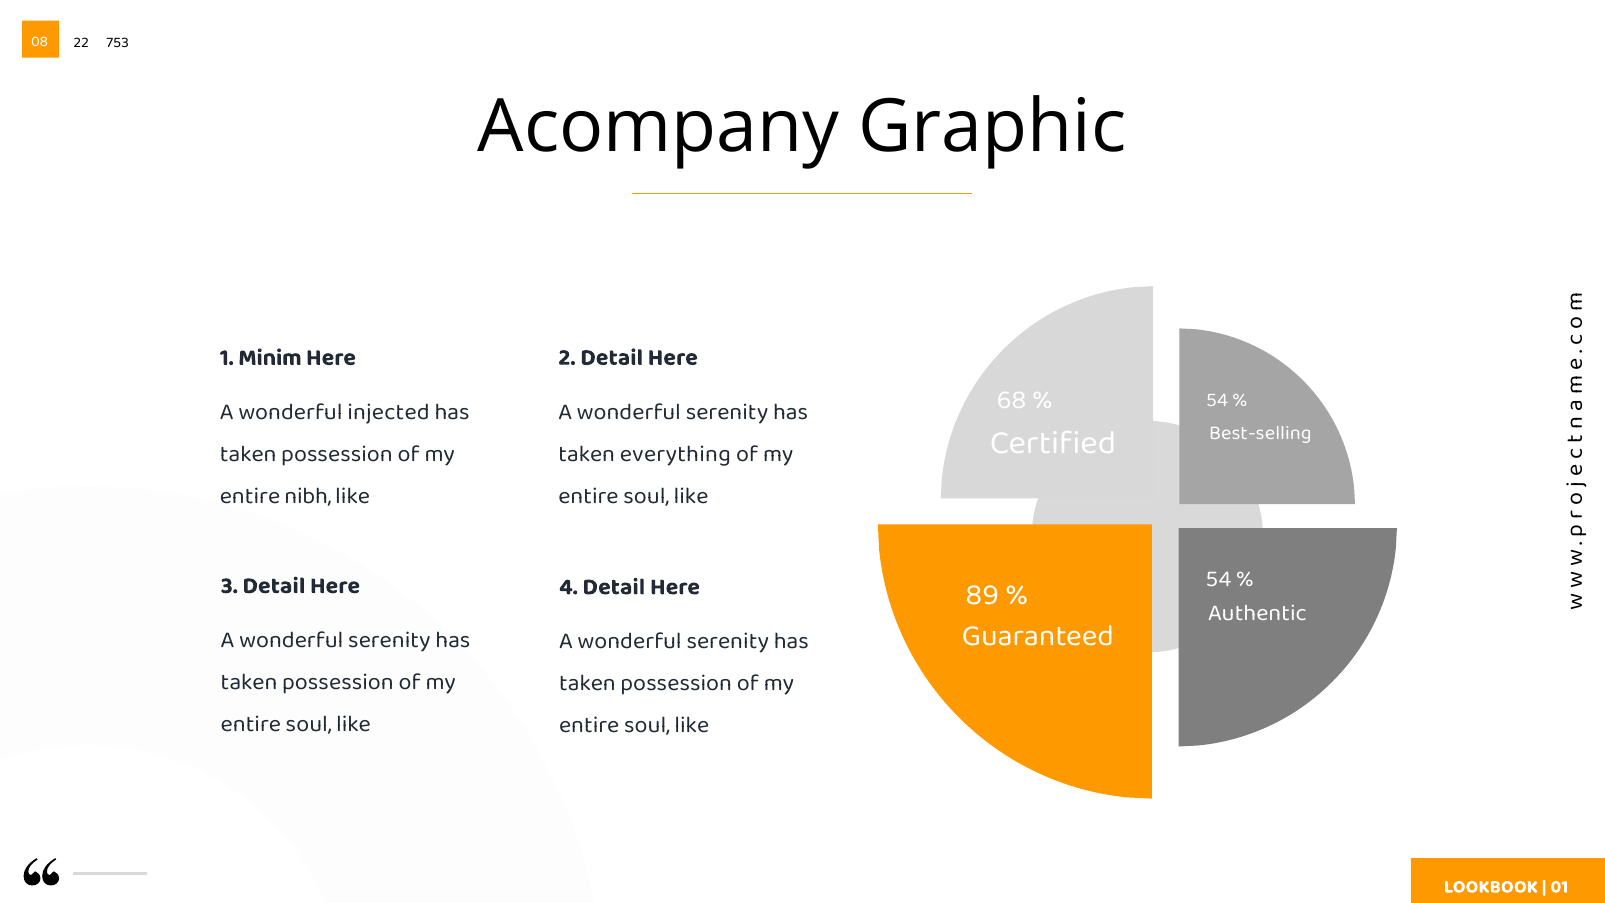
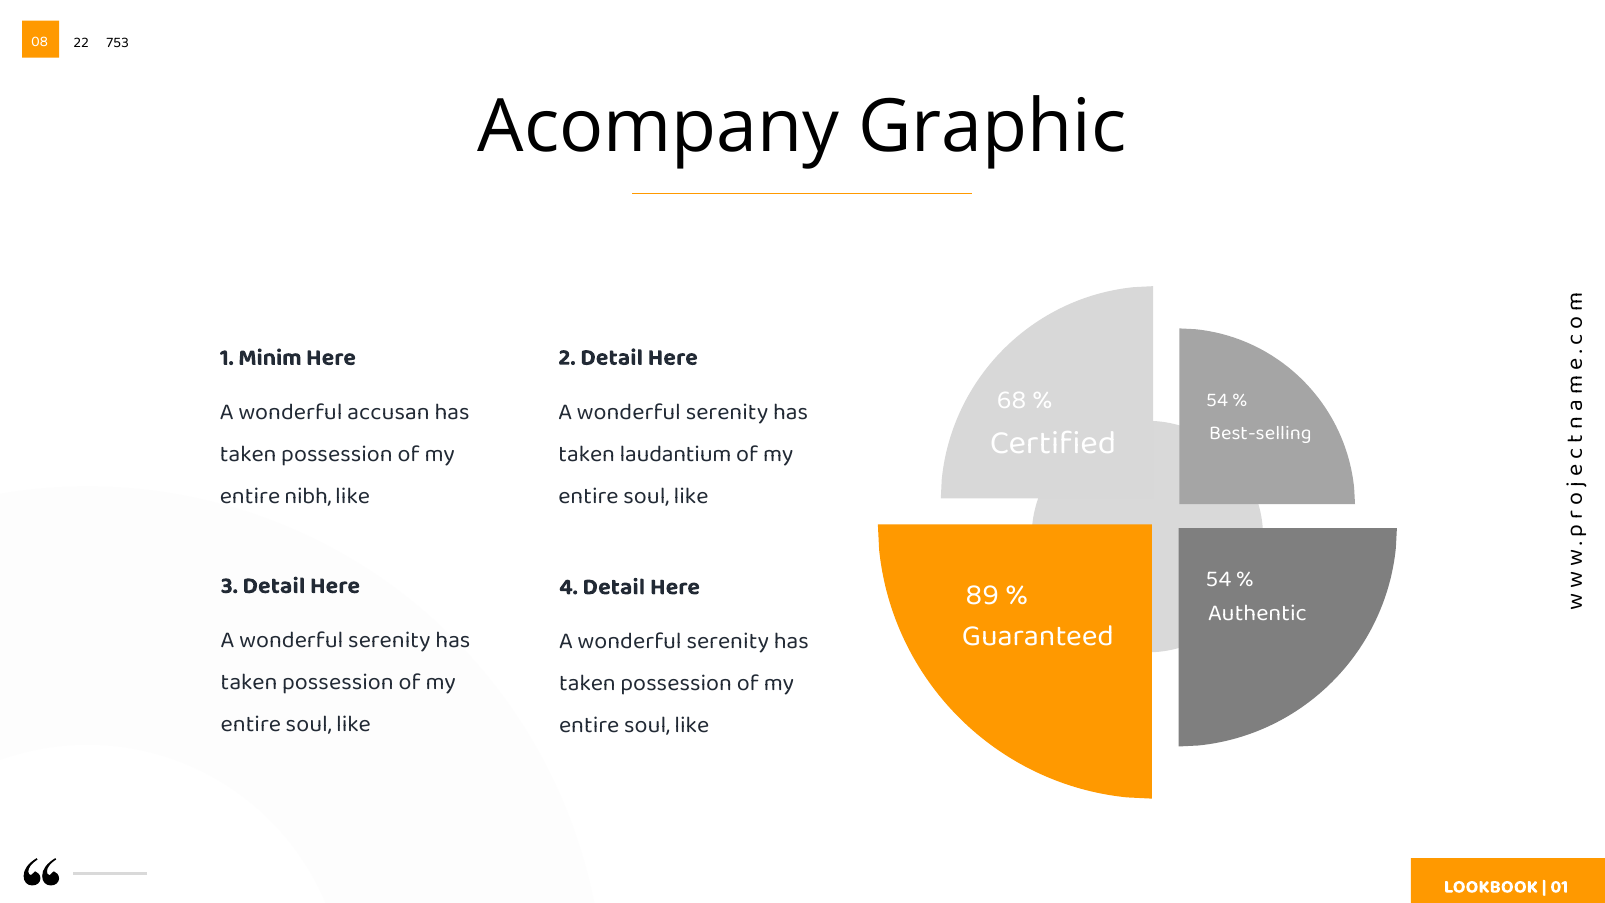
injected: injected -> accusan
everything: everything -> laudantium
